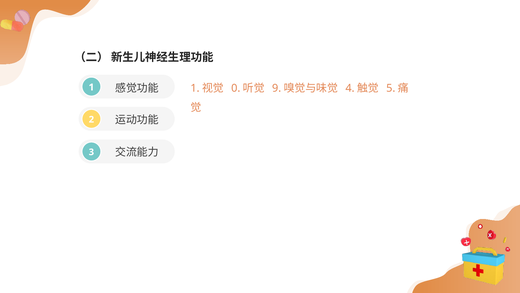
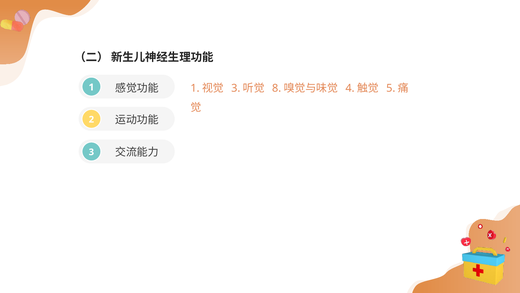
0 at (236, 88): 0 -> 3
9: 9 -> 8
